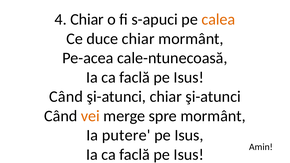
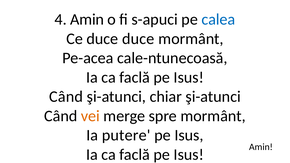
4 Chiar: Chiar -> Amin
calea colour: orange -> blue
duce chiar: chiar -> duce
